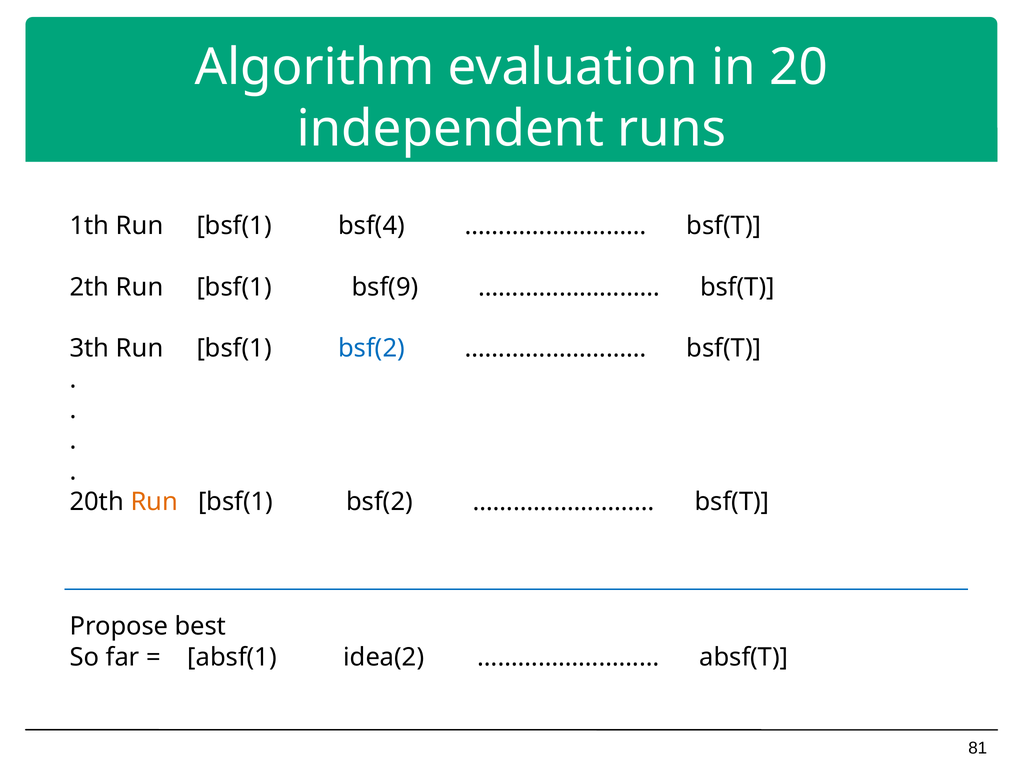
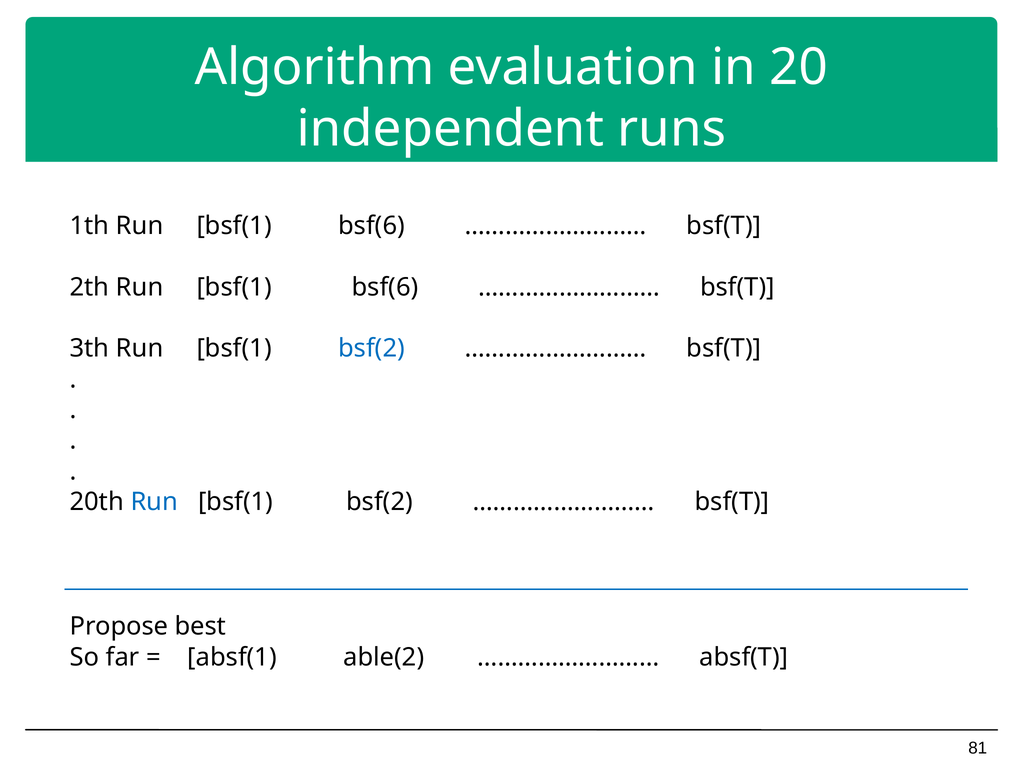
1th Run bsf(1 bsf(4: bsf(4 -> bsf(6
2th Run bsf(1 bsf(9: bsf(9 -> bsf(6
Run at (154, 502) colour: orange -> blue
idea(2: idea(2 -> able(2
